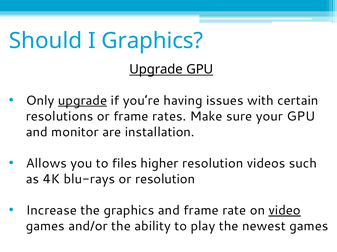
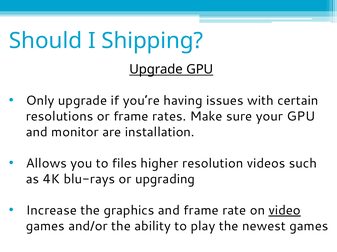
I Graphics: Graphics -> Shipping
upgrade at (83, 101) underline: present -> none
or resolution: resolution -> upgrading
